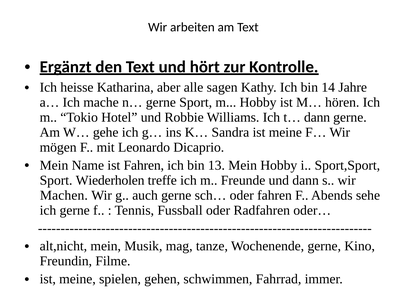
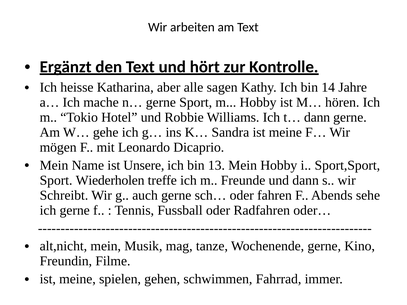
ist Fahren: Fahren -> Unsere
Machen: Machen -> Schreibt
